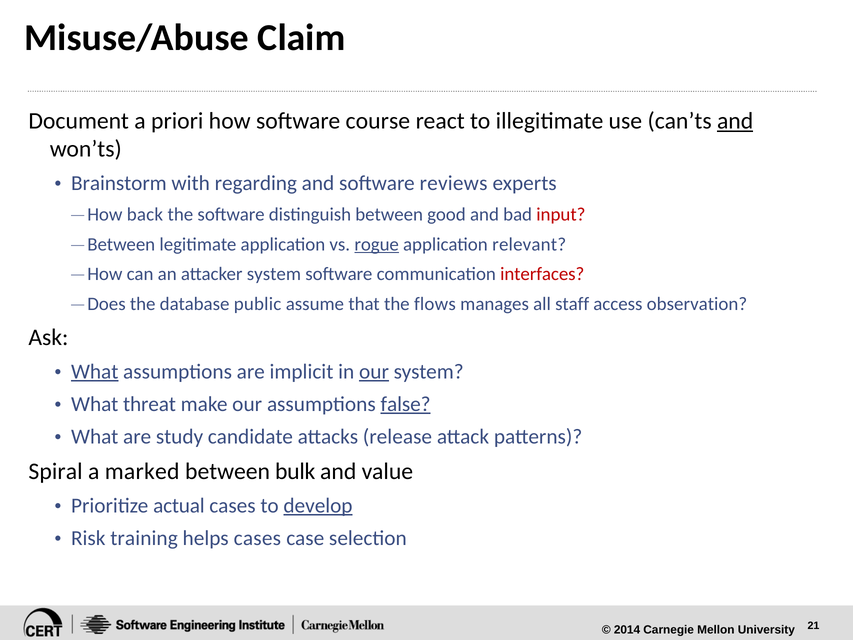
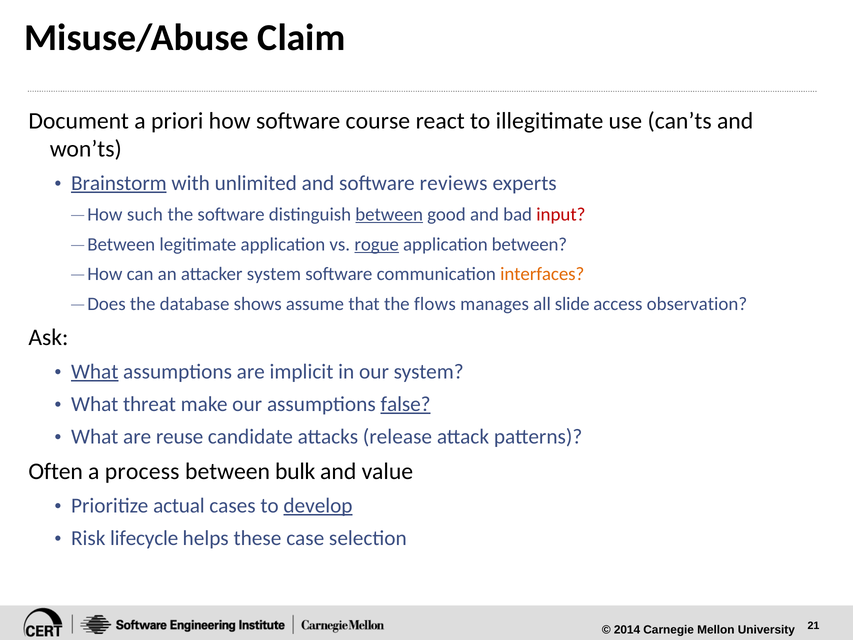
and at (735, 121) underline: present -> none
Brainstorm underline: none -> present
regarding: regarding -> unlimited
back: back -> such
between at (389, 214) underline: none -> present
application relevant: relevant -> between
interfaces colour: red -> orange
public: public -> shows
staff: staff -> slide
our at (374, 371) underline: present -> none
study: study -> reuse
Spiral: Spiral -> Often
marked: marked -> process
training: training -> lifecycle
helps cases: cases -> these
